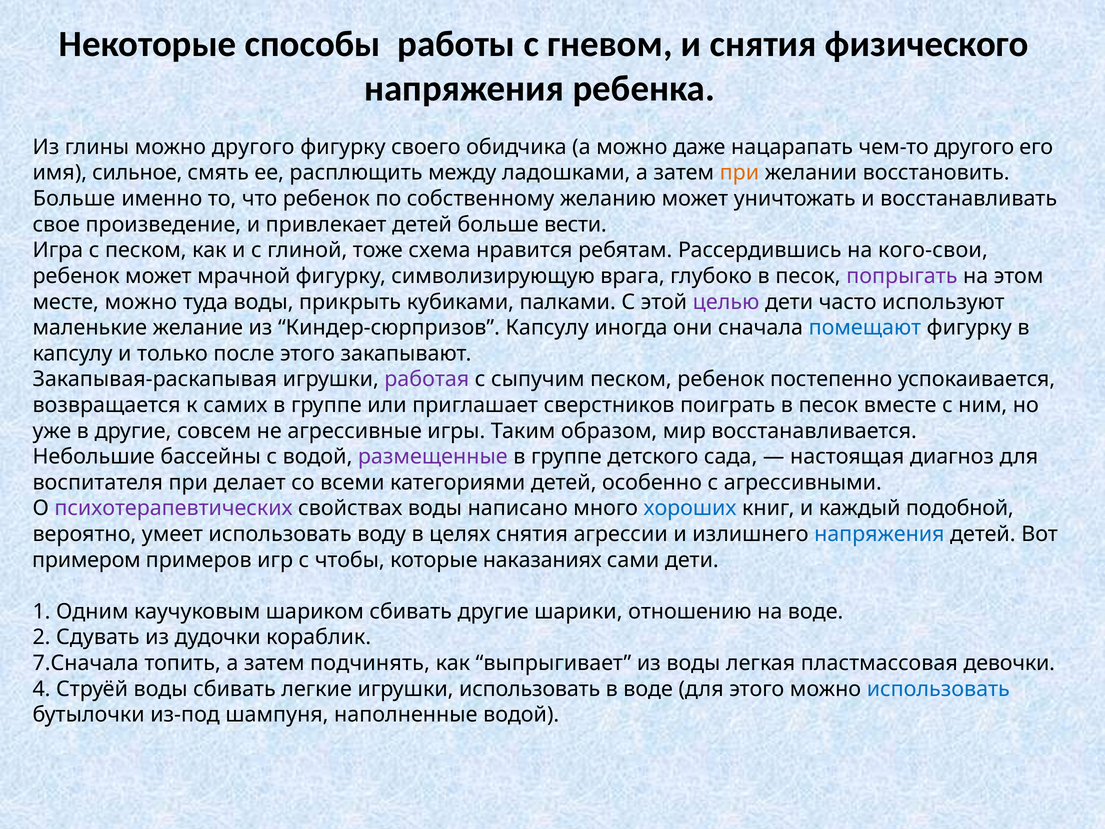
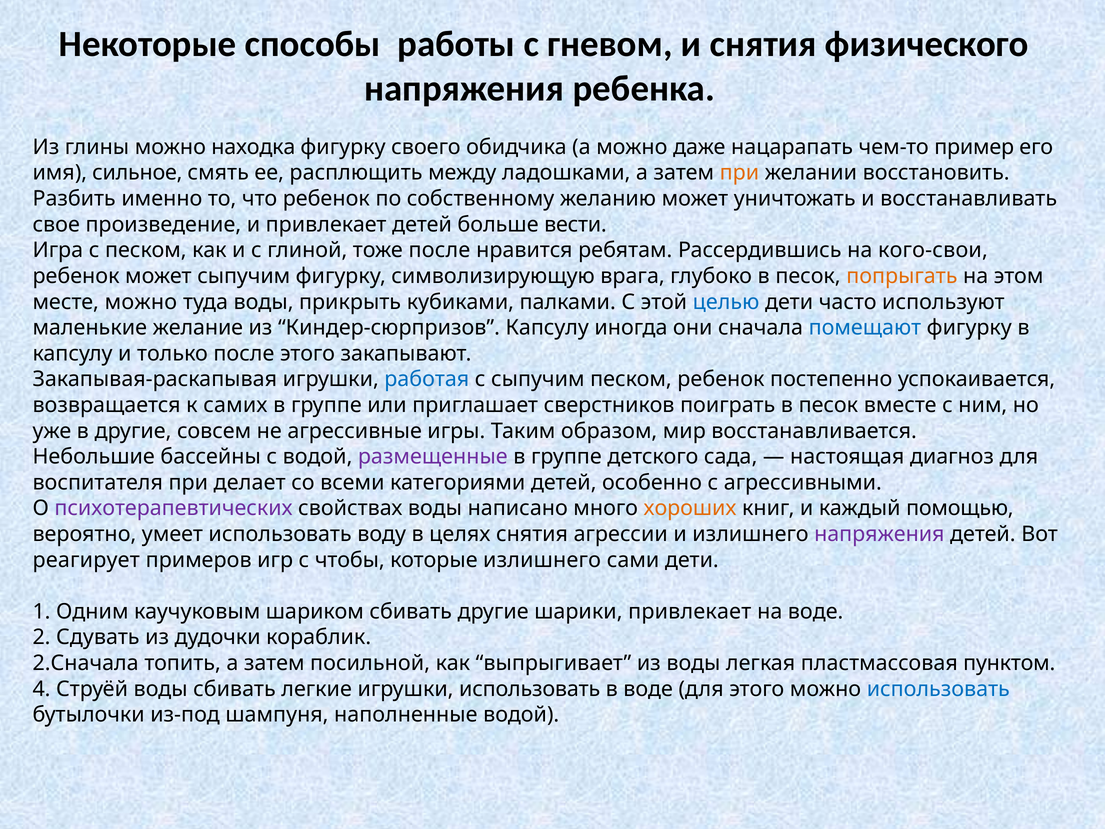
можно другого: другого -> находка
чем-то другого: другого -> пример
Больше at (74, 199): Больше -> Разбить
тоже схема: схема -> после
может мрачной: мрачной -> сыпучим
попрыгать colour: purple -> orange
целью colour: purple -> blue
работая colour: purple -> blue
хороших colour: blue -> orange
подобной: подобной -> помощью
напряжения at (879, 534) colour: blue -> purple
примером: примером -> реагирует
которые наказаниях: наказаниях -> излишнего
шарики отношению: отношению -> привлекает
7.Сначала: 7.Сначала -> 2.Сначала
подчинять: подчинять -> посильной
девочки: девочки -> пунктом
